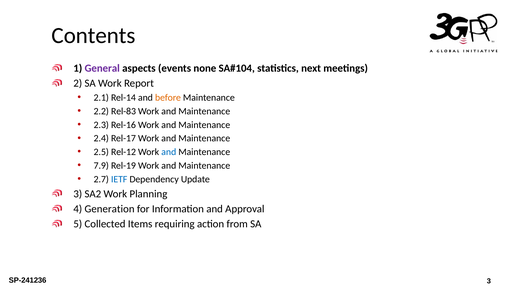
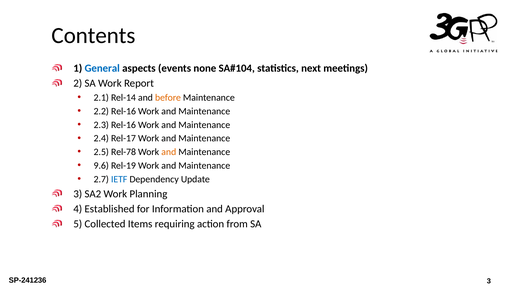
General colour: purple -> blue
2.2 Rel-83: Rel-83 -> Rel-16
Rel-12: Rel-12 -> Rel-78
and at (169, 152) colour: blue -> orange
7.9: 7.9 -> 9.6
Generation: Generation -> Established
